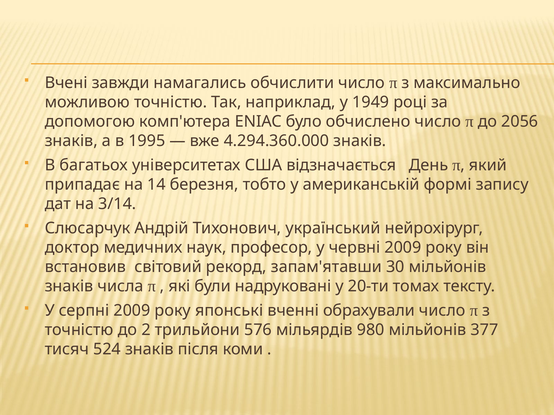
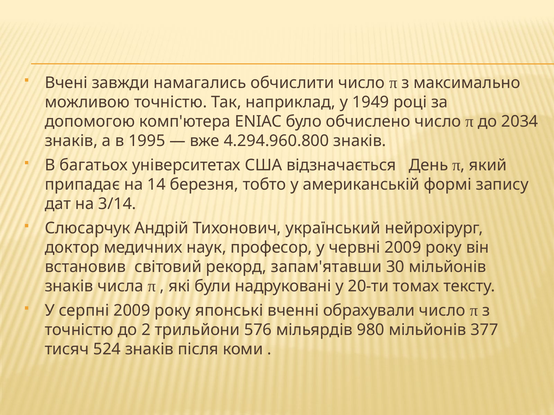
2056: 2056 -> 2034
4.294.360.000: 4.294.360.000 -> 4.294.960.800
